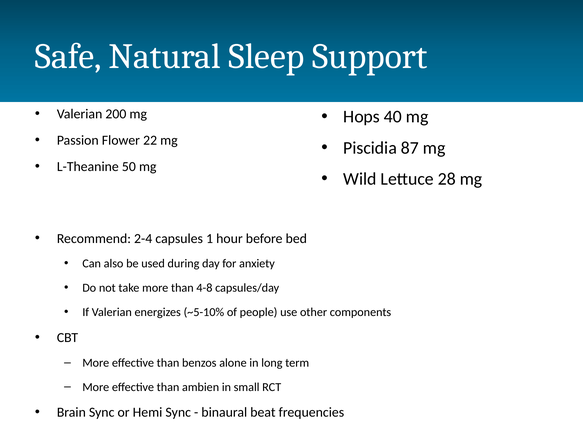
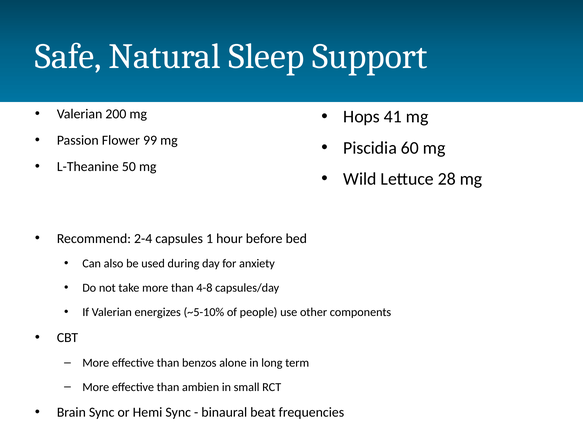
40: 40 -> 41
22: 22 -> 99
87: 87 -> 60
